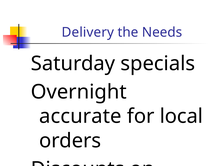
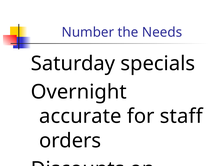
Delivery at (88, 32): Delivery -> Number
local: local -> staff
